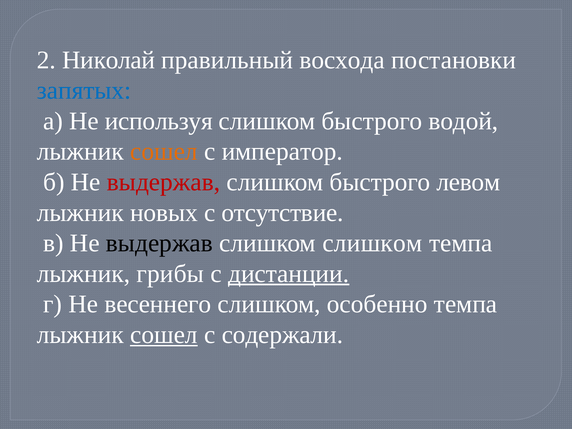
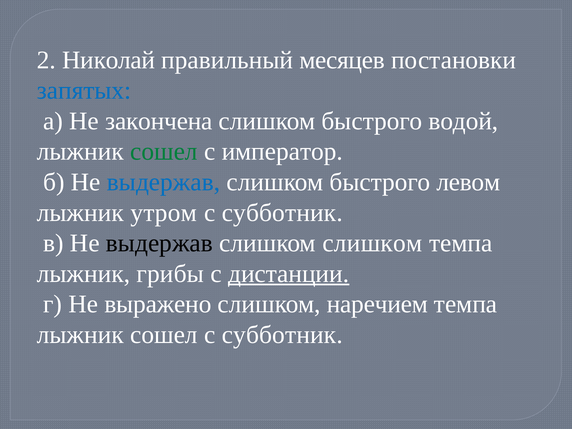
восхода: восхода -> месяцев
используя: используя -> закончена
сошел at (164, 152) colour: orange -> green
выдержав at (164, 182) colour: red -> blue
новых: новых -> утром
отсутствие at (282, 213): отсутствие -> субботник
весеннего: весеннего -> выражено
особенно: особенно -> наречием
сошел at (164, 335) underline: present -> none
содержали at (282, 335): содержали -> субботник
